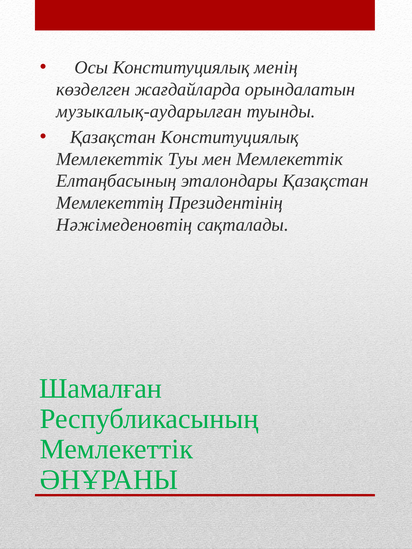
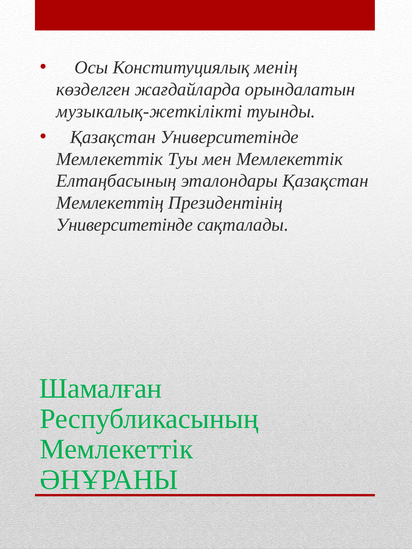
музыкалық-аударылған: музыкалық-аударылған -> музыкалық-жеткілікті
Қазақстан Конституциялық: Конституциялық -> Университетінде
Нәжімеденовтің at (124, 225): Нәжімеденовтің -> Университетінде
